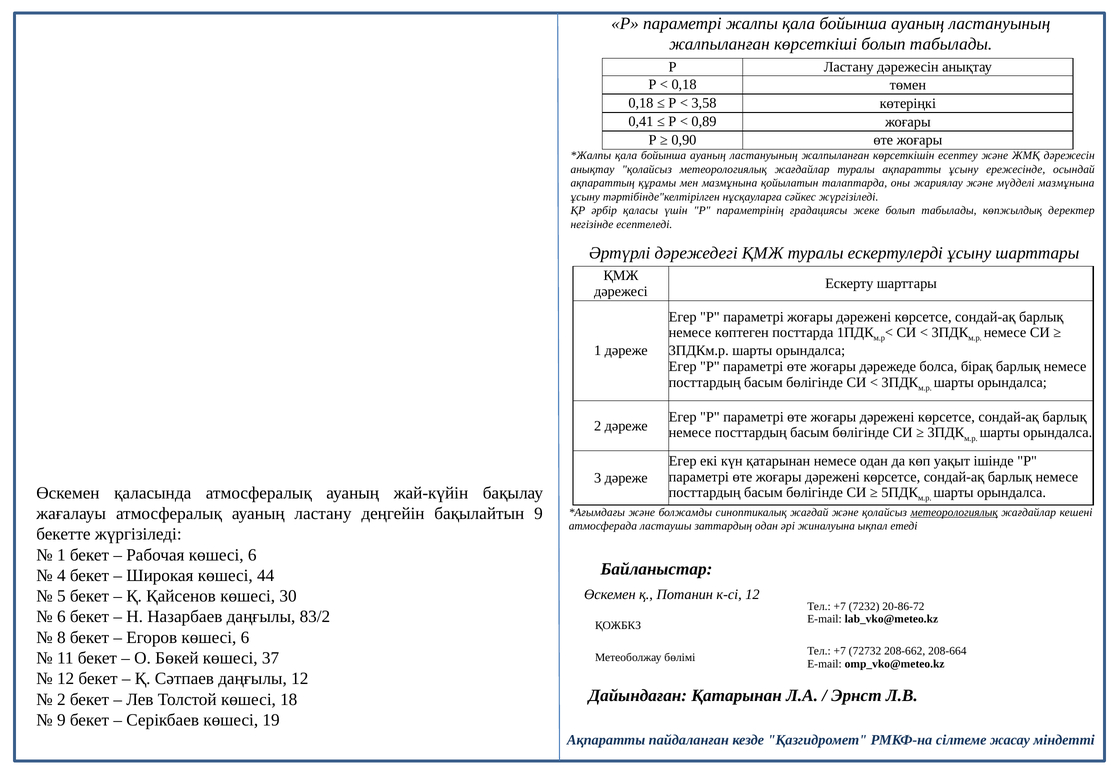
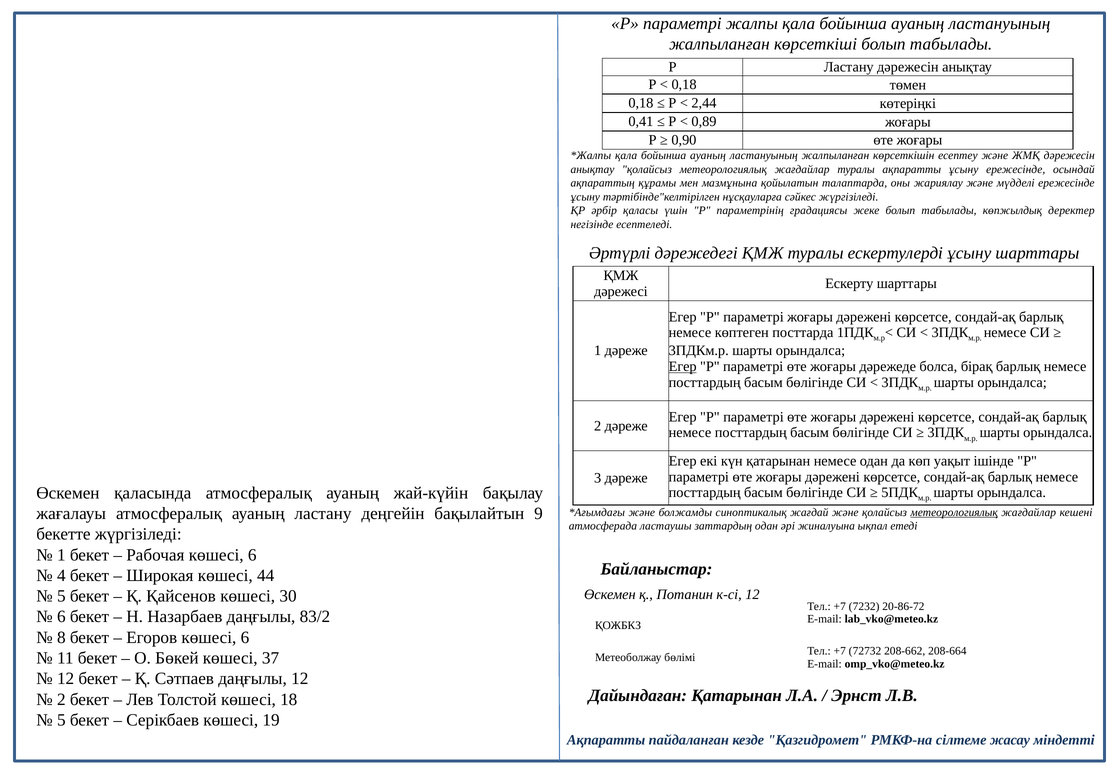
3,58: 3,58 -> 2,44
мүдделі мазмұнына: мазмұнына -> ережесінде
Егер at (683, 367) underline: none -> present
9 at (61, 721): 9 -> 5
